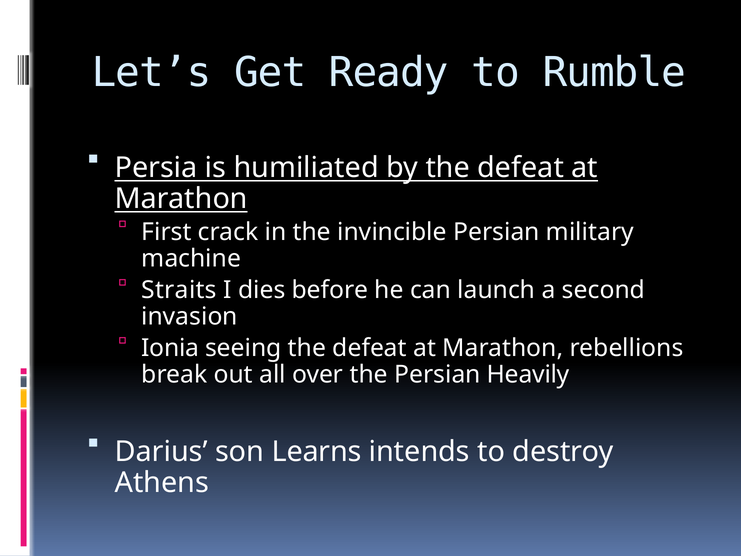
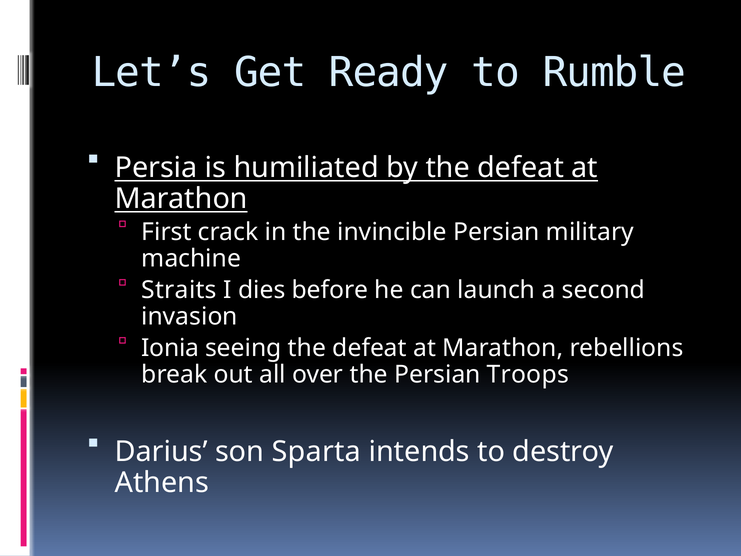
Heavily: Heavily -> Troops
Learns: Learns -> Sparta
